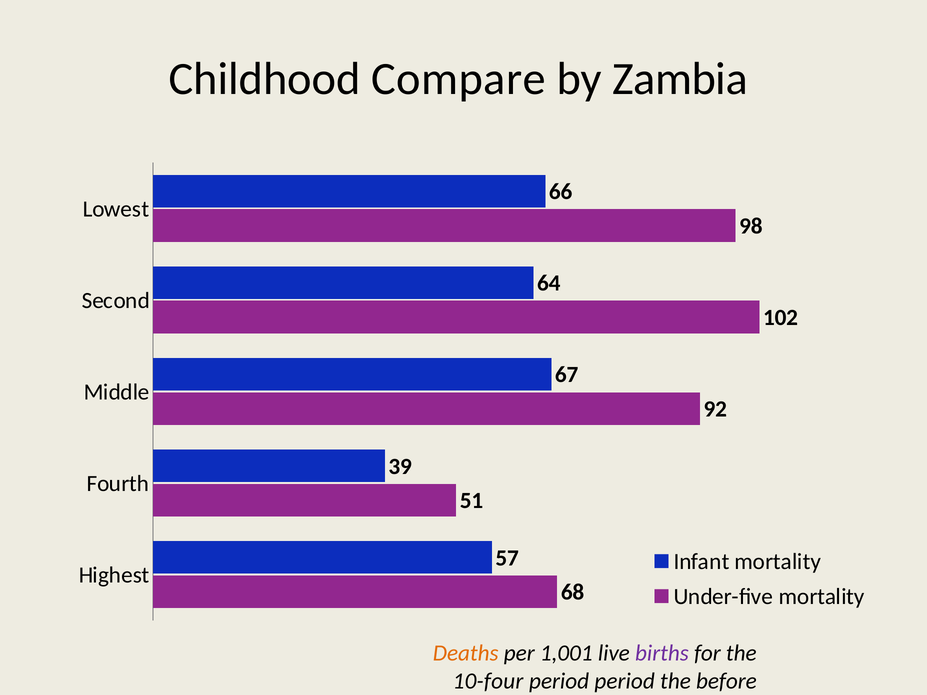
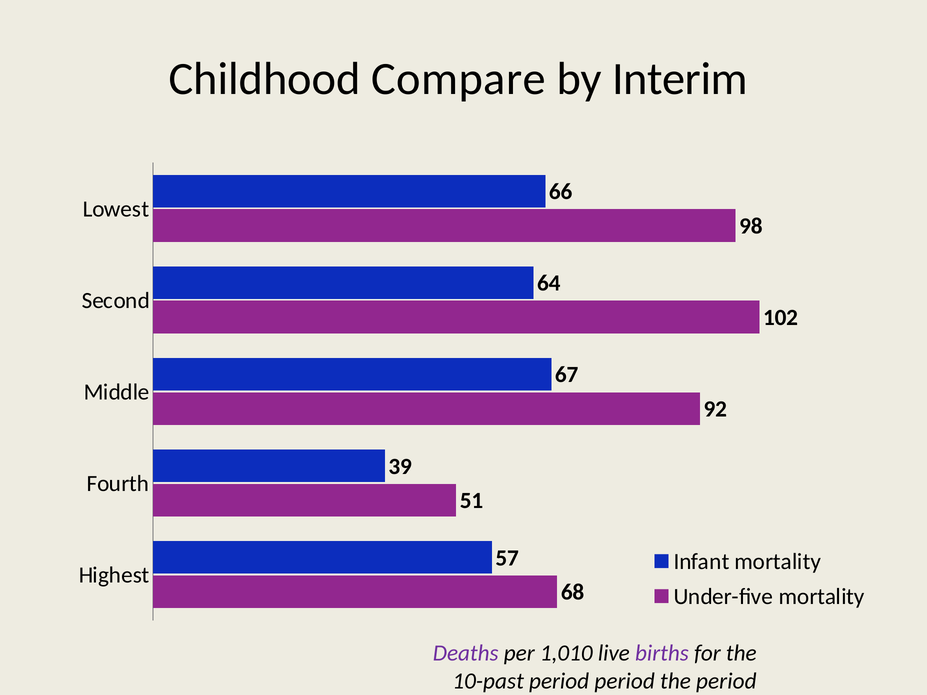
Zambia: Zambia -> Interim
Deaths colour: orange -> purple
1,001: 1,001 -> 1,010
10-four: 10-four -> 10-past
the before: before -> period
